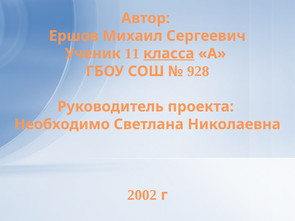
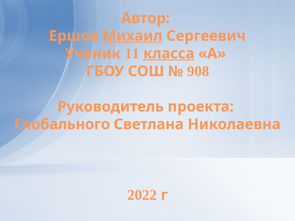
Михаил underline: none -> present
928: 928 -> 908
Необходимо: Необходимо -> Глобального
2002: 2002 -> 2022
